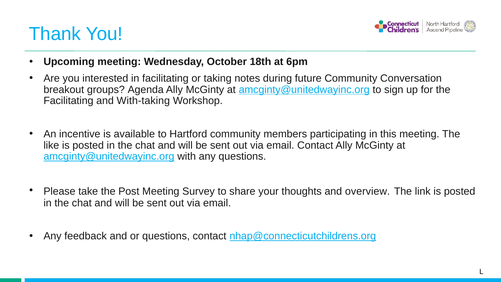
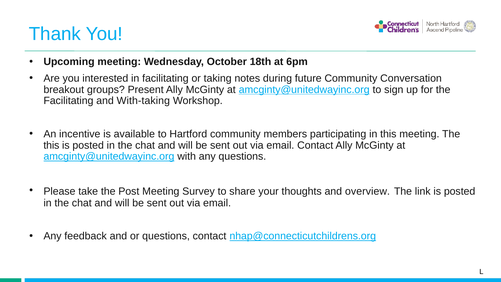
Agenda: Agenda -> Present
like at (51, 145): like -> this
